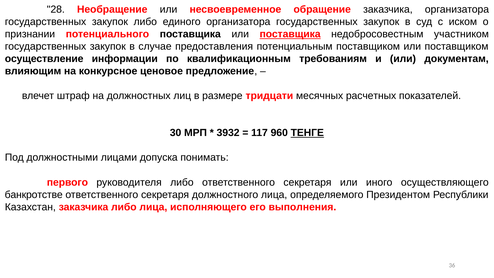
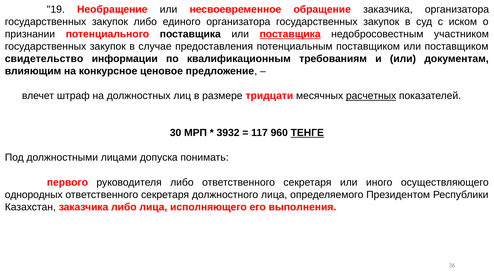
28: 28 -> 19
осуществление: осуществление -> свидетельство
расчетных underline: none -> present
банкротстве: банкротстве -> однородных
